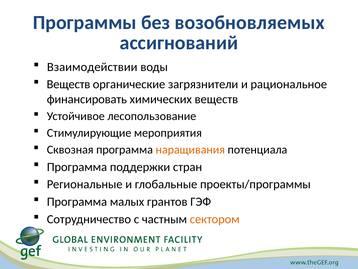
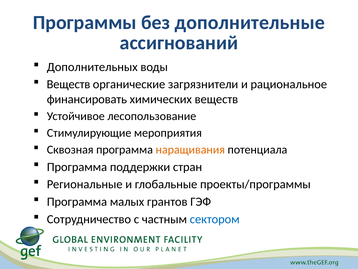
возобновляемых: возобновляемых -> дополнительные
Взаимодействии: Взаимодействии -> Дополнительных
сектором colour: orange -> blue
